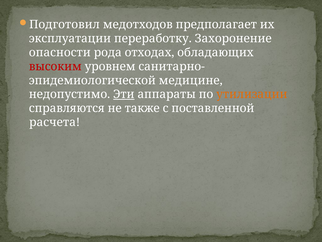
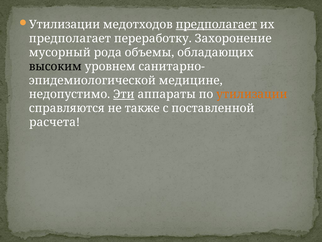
Подготовил at (65, 24): Подготовил -> Утилизации
предполагает at (216, 24) underline: none -> present
эксплуатации at (70, 38): эксплуатации -> предполагает
опасности: опасности -> мусорный
отходах: отходах -> объемы
высоким colour: red -> black
